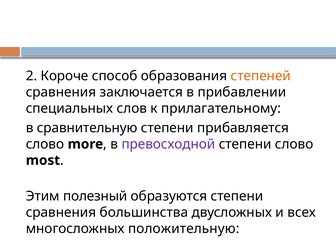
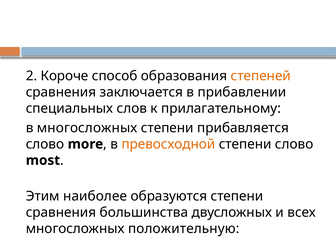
в сравнительную: сравнительную -> многосложных
превосходной colour: purple -> orange
полезный: полезный -> наиболее
